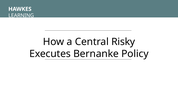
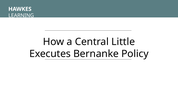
Risky: Risky -> Little
